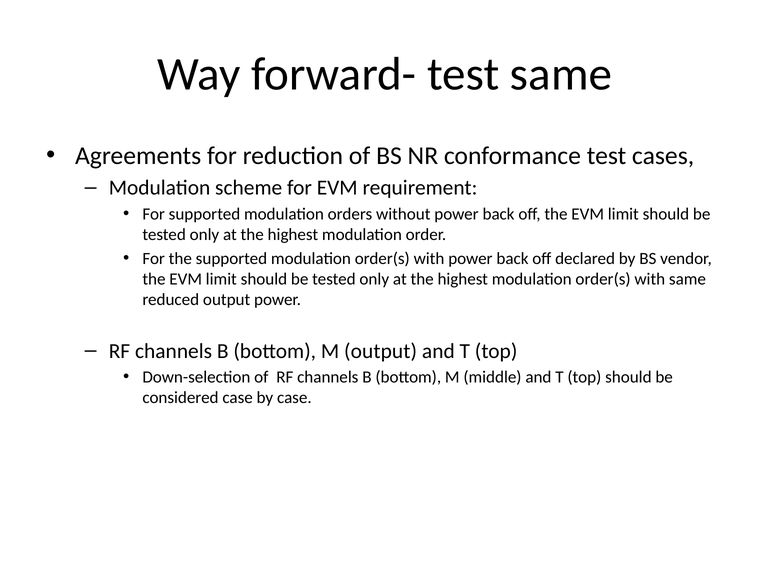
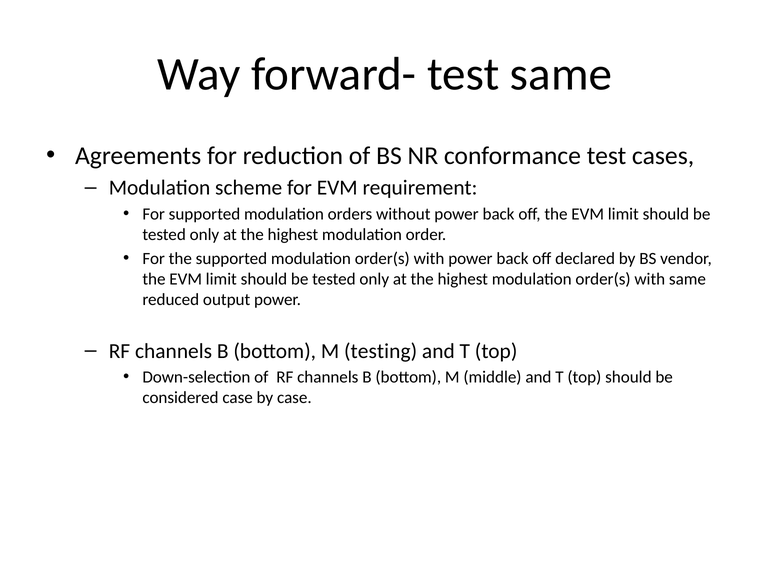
M output: output -> testing
